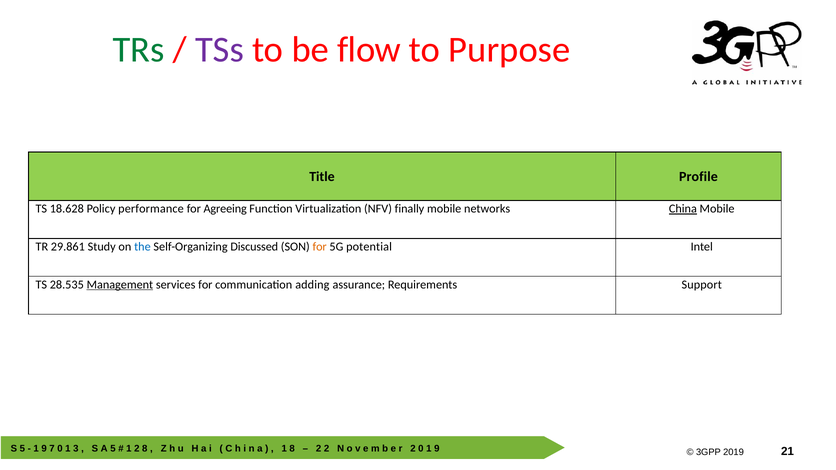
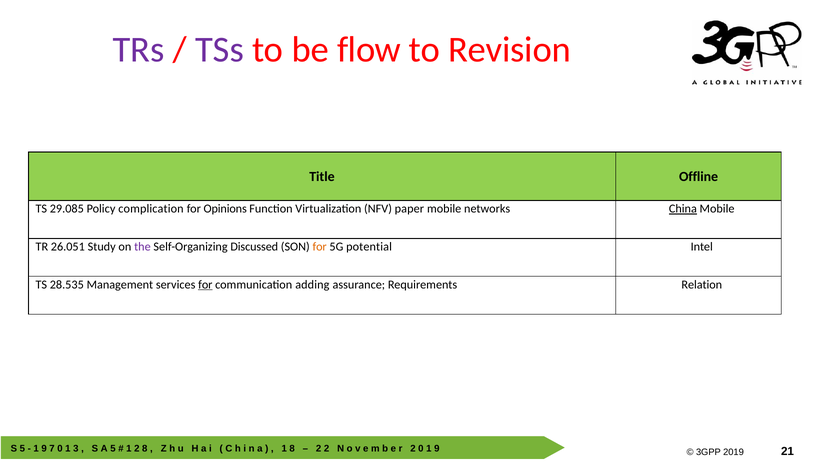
TRs colour: green -> purple
Purpose: Purpose -> Revision
Profile: Profile -> Offline
18.628: 18.628 -> 29.085
performance: performance -> complication
Agreeing: Agreeing -> Opinions
finally: finally -> paper
29.861: 29.861 -> 26.051
the colour: blue -> purple
Management underline: present -> none
for at (205, 285) underline: none -> present
Support: Support -> Relation
